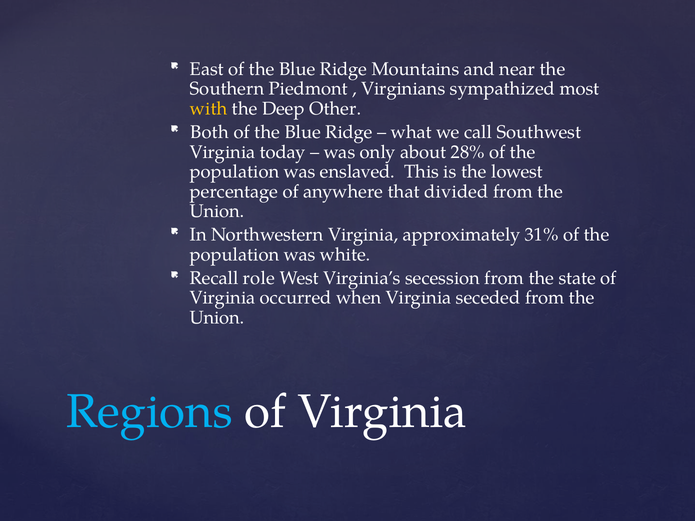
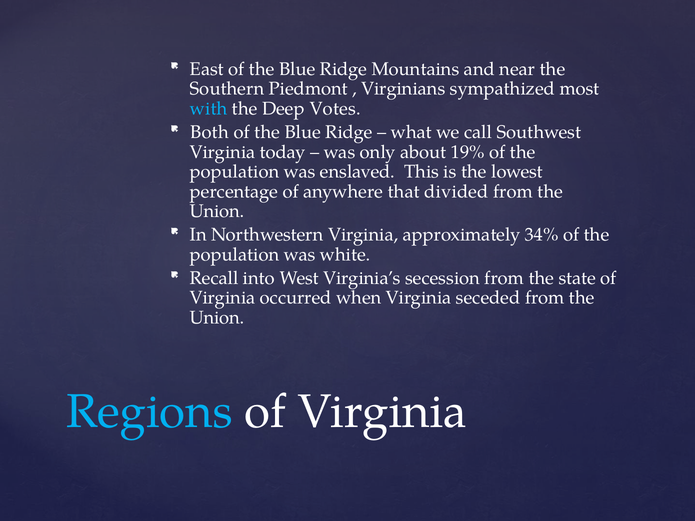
with colour: yellow -> light blue
Other: Other -> Votes
28%: 28% -> 19%
31%: 31% -> 34%
role: role -> into
